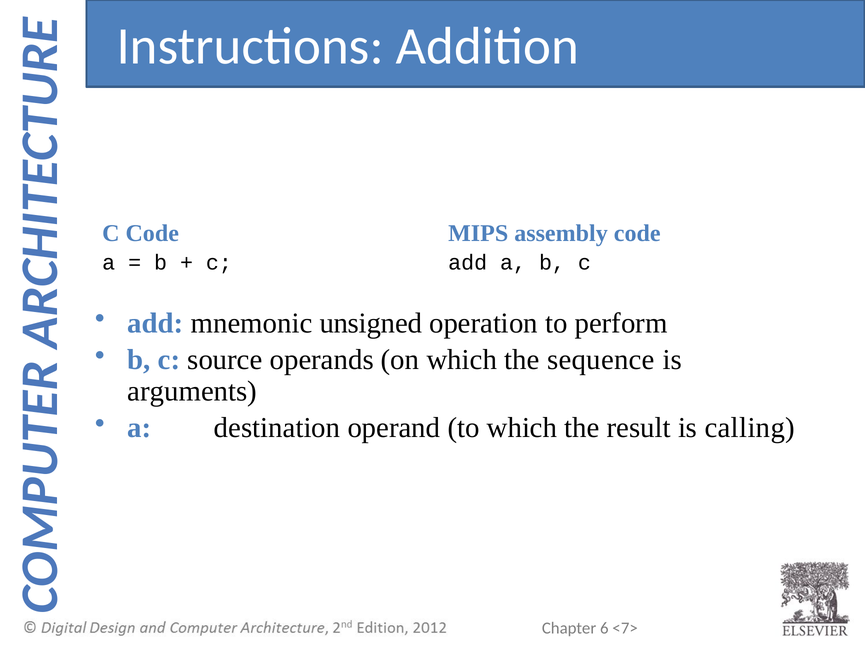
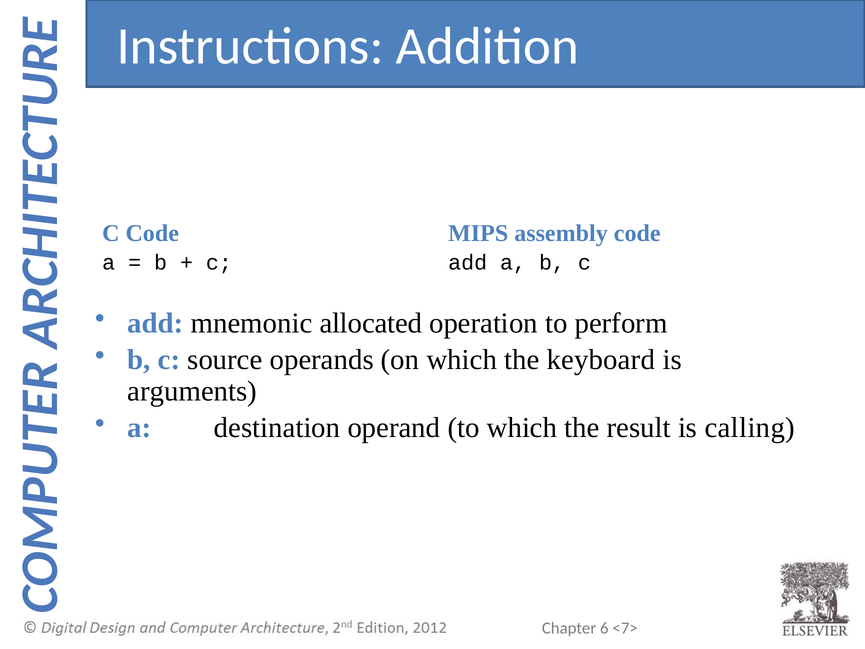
unsigned: unsigned -> allocated
sequence: sequence -> keyboard
